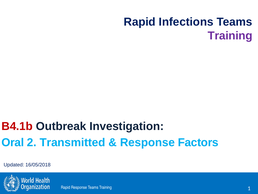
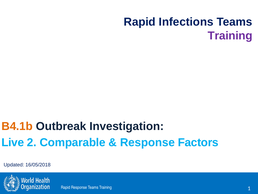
B4.1b colour: red -> orange
Oral: Oral -> Live
Transmitted: Transmitted -> Comparable
